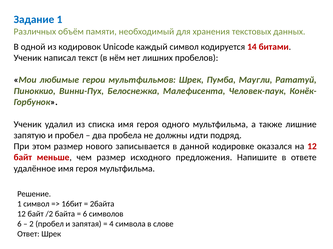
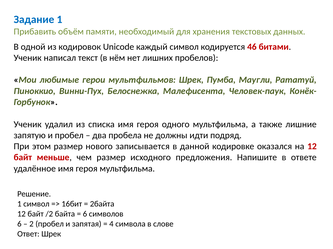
Различных: Различных -> Прибавить
14: 14 -> 46
